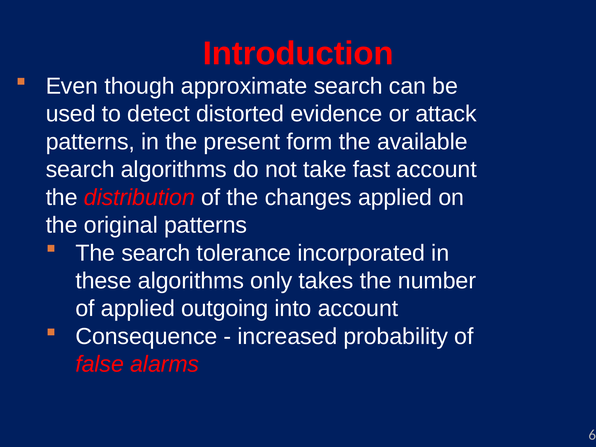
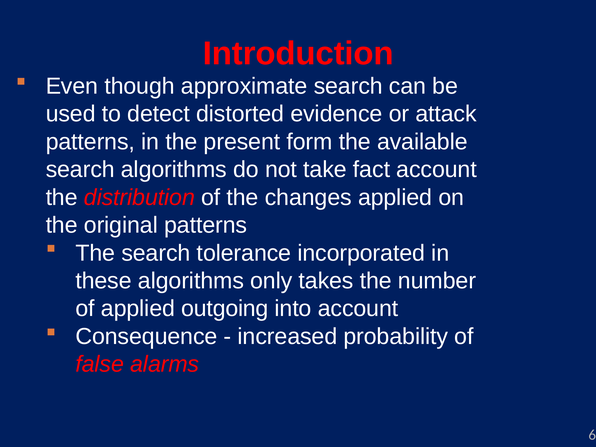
fast: fast -> fact
